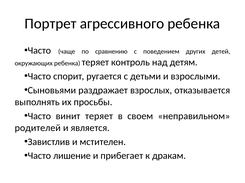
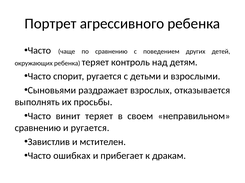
родителей at (38, 128): родителей -> сравнению
и является: является -> ругается
лишение: лишение -> ошибках
